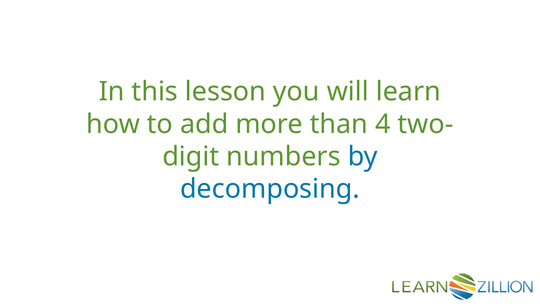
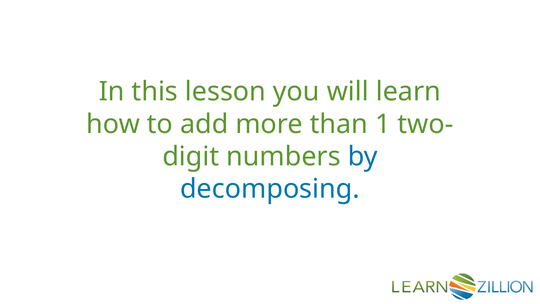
4: 4 -> 1
